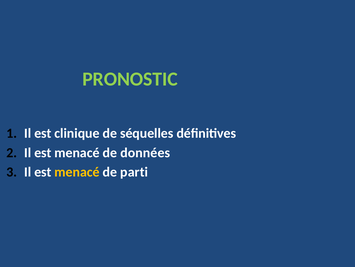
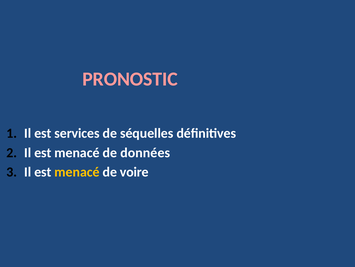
PRONOSTIC colour: light green -> pink
clinique: clinique -> services
parti: parti -> voire
